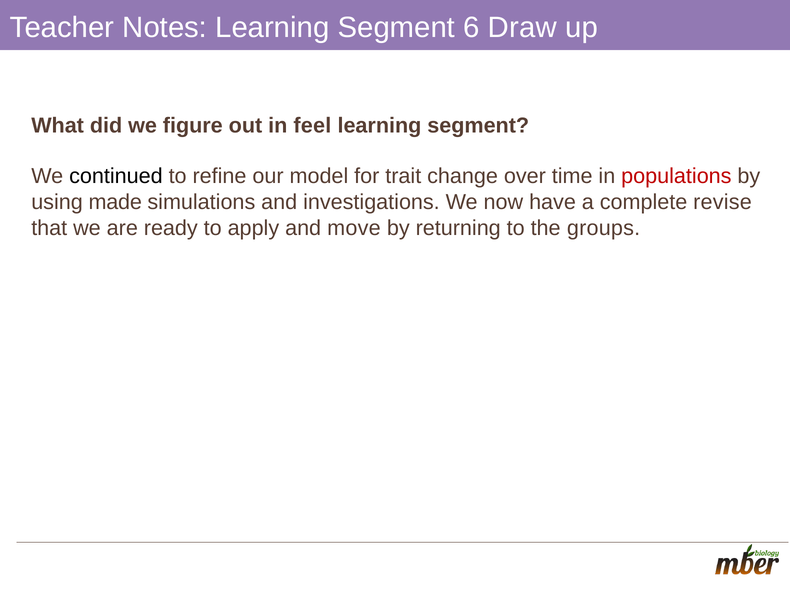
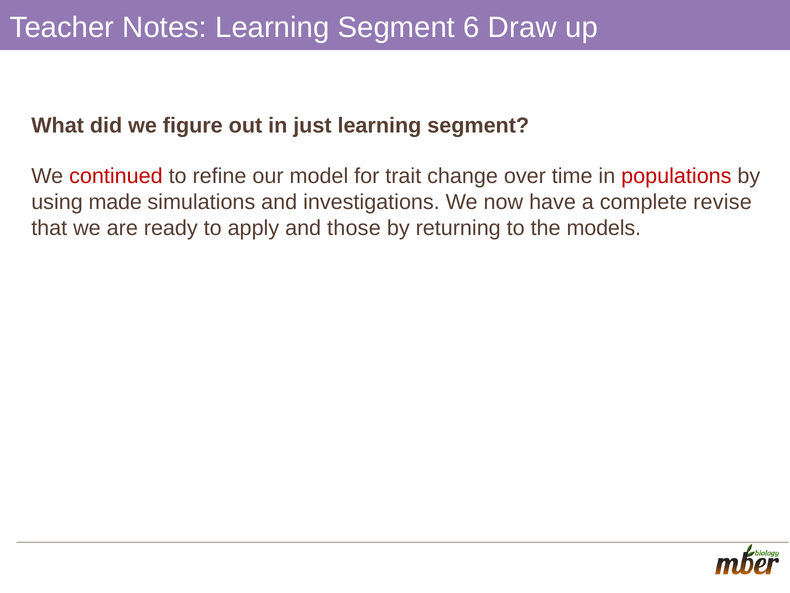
feel: feel -> just
continued colour: black -> red
move: move -> those
groups: groups -> models
